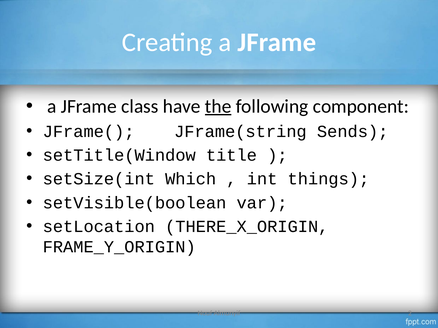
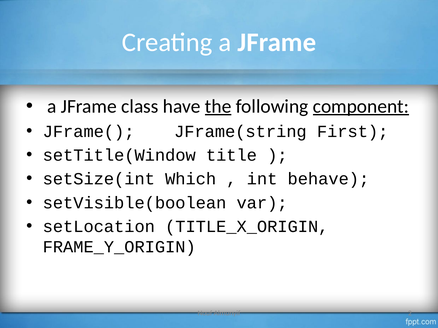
component underline: none -> present
Sends: Sends -> First
things: things -> behave
THERE_X_ORIGIN: THERE_X_ORIGIN -> TITLE_X_ORIGIN
